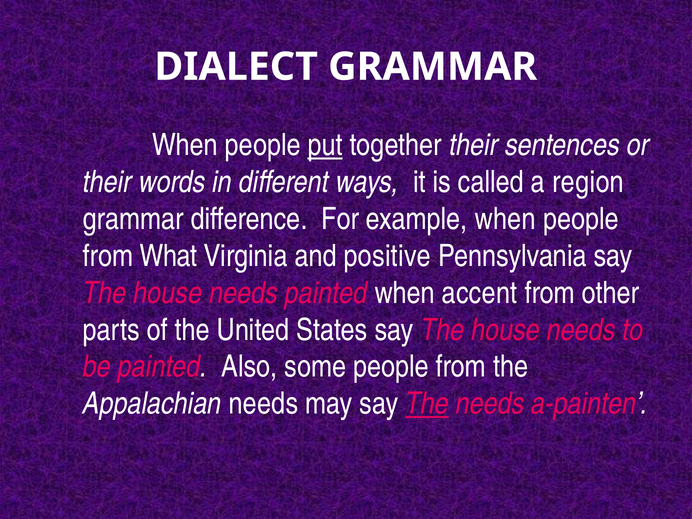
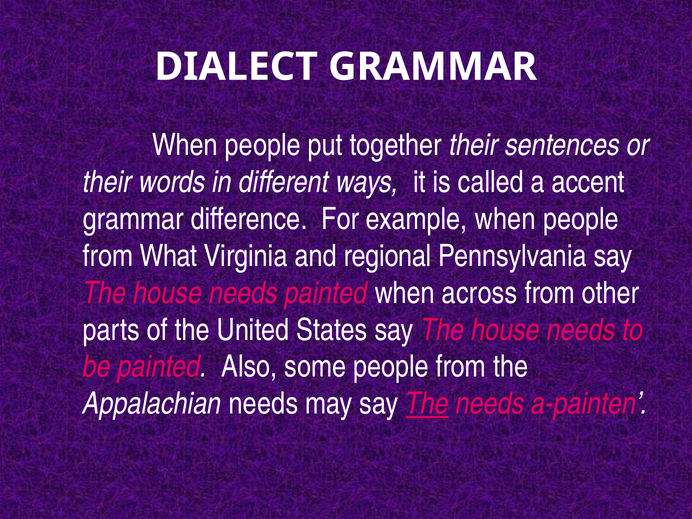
put underline: present -> none
region: region -> accent
positive: positive -> regional
accent: accent -> across
